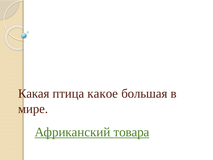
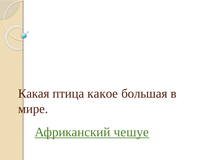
товара: товара -> чешуе
